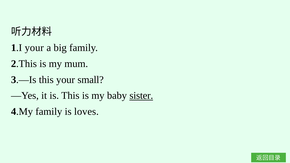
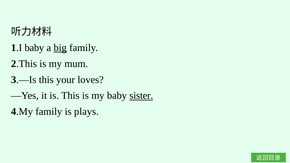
1.I your: your -> baby
big underline: none -> present
small: small -> loves
loves: loves -> plays
